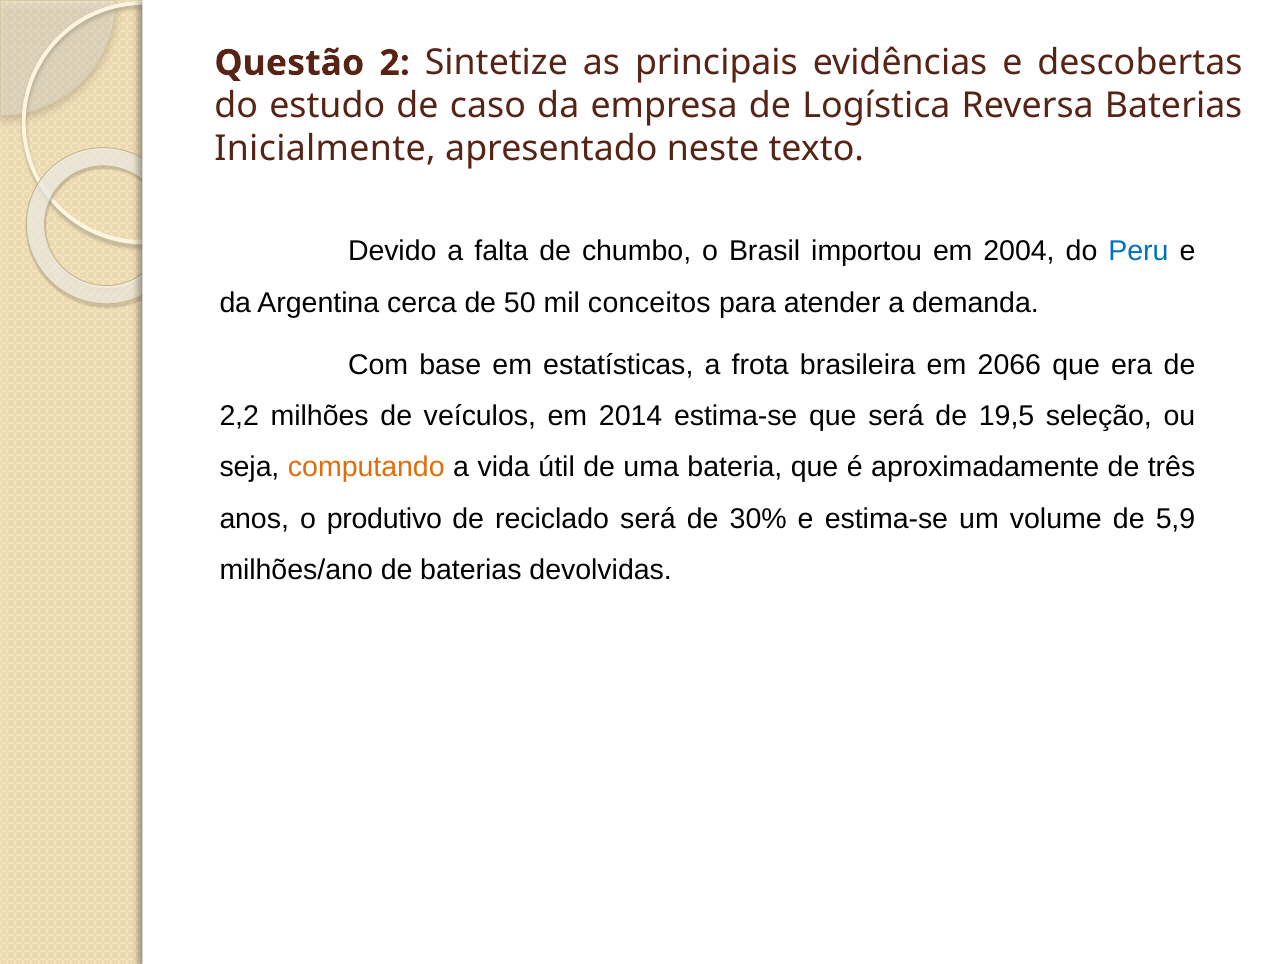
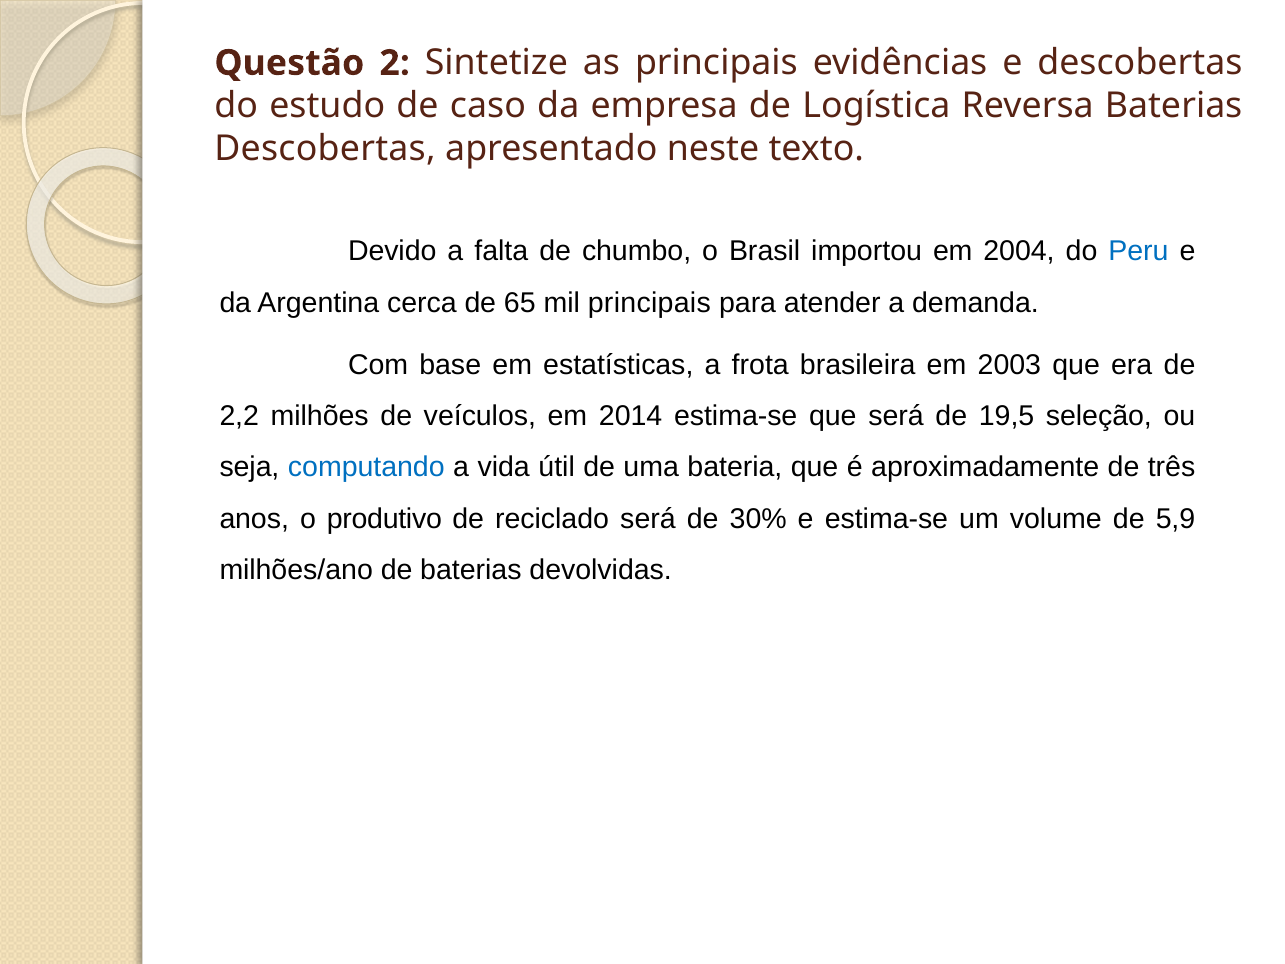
Inicialmente at (325, 149): Inicialmente -> Descobertas
50: 50 -> 65
mil conceitos: conceitos -> principais
2066: 2066 -> 2003
computando colour: orange -> blue
